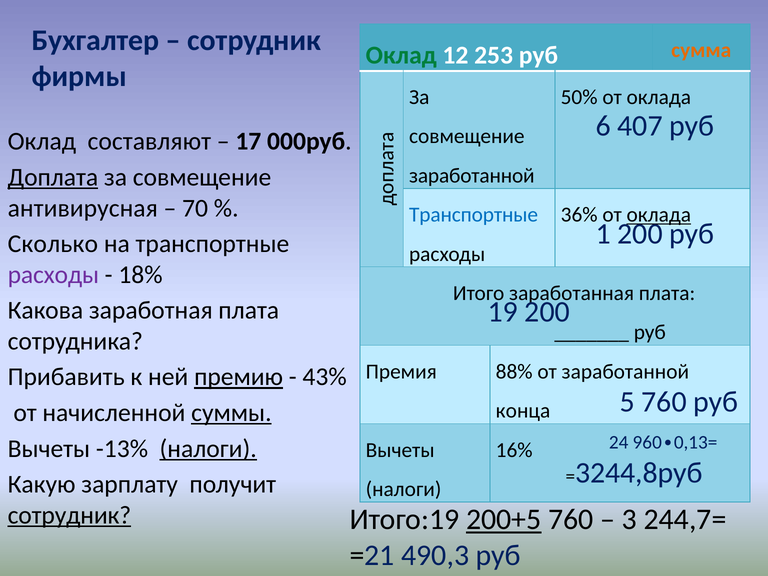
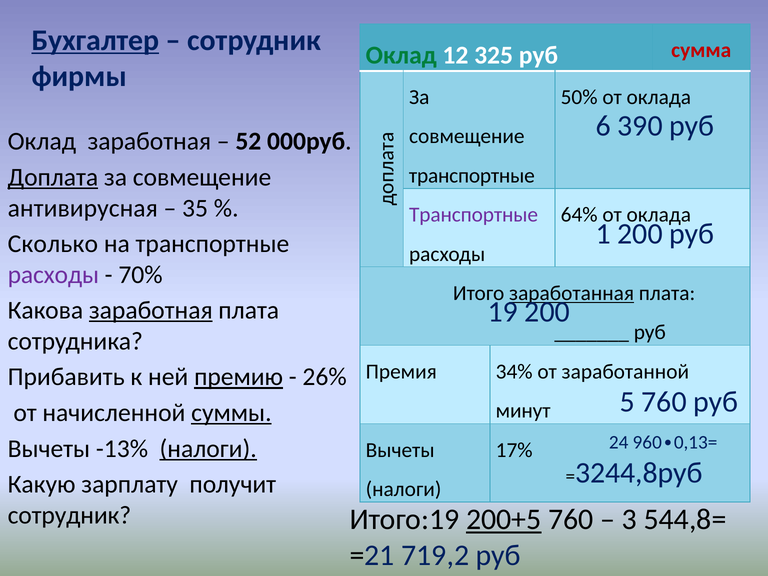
Бухгалтер underline: none -> present
253: 253 -> 325
сумма colour: orange -> red
407: 407 -> 390
Оклад составляют: составляют -> заработная
17: 17 -> 52
заработанной at (472, 176): заработанной -> транспортные
70: 70 -> 35
Транспортные at (474, 215) colour: blue -> purple
36%: 36% -> 64%
оклада at (659, 215) underline: present -> none
18%: 18% -> 70%
заработанная underline: none -> present
заработная at (151, 310) underline: none -> present
88%: 88% -> 34%
43%: 43% -> 26%
конца: конца -> минут
16%: 16% -> 17%
сотрудник at (69, 515) underline: present -> none
244,7=: 244,7= -> 544,8=
490,3: 490,3 -> 719,2
